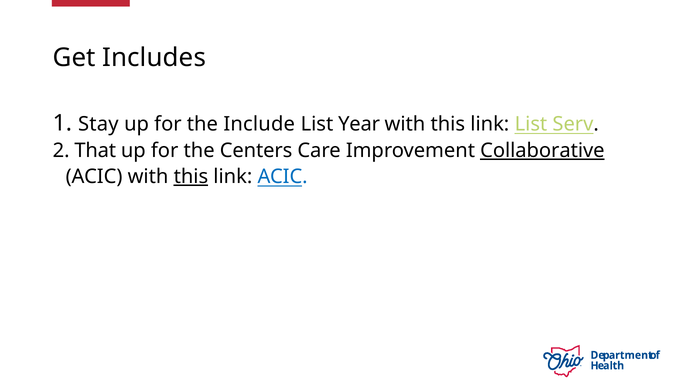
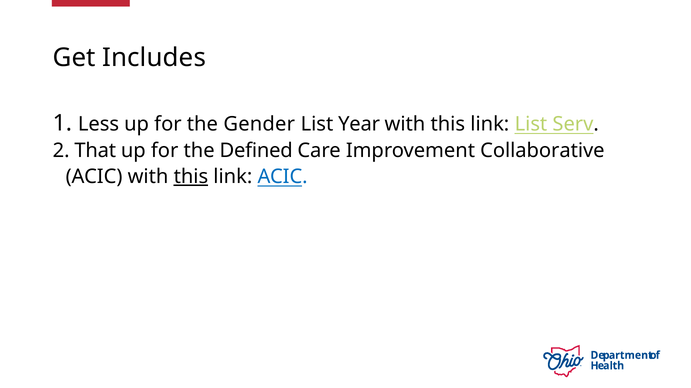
Stay: Stay -> Less
Include: Include -> Gender
Centers: Centers -> Defined
Collaborative underline: present -> none
